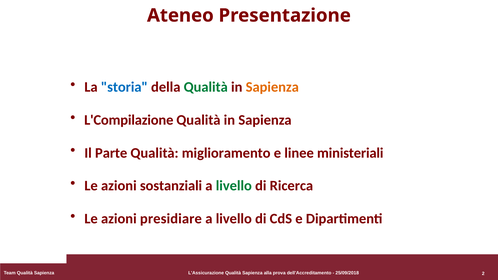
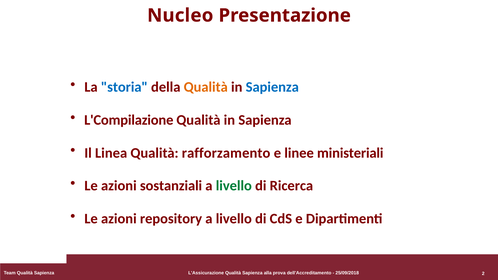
Ateneo: Ateneo -> Nucleo
Qualità at (206, 87) colour: green -> orange
Sapienza at (272, 87) colour: orange -> blue
Parte: Parte -> Linea
miglioramento: miglioramento -> rafforzamento
presidiare: presidiare -> repository
